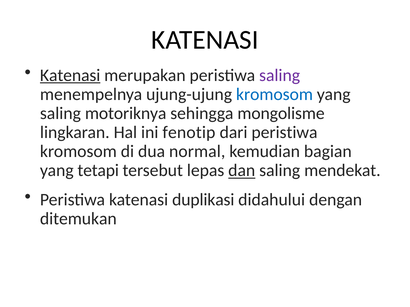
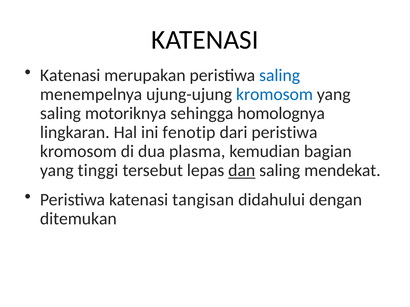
Katenasi at (70, 75) underline: present -> none
saling at (280, 75) colour: purple -> blue
mongolisme: mongolisme -> homolognya
normal: normal -> plasma
tetapi: tetapi -> tinggi
duplikasi: duplikasi -> tangisan
